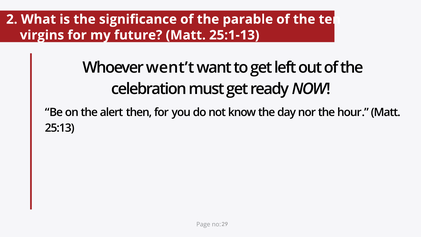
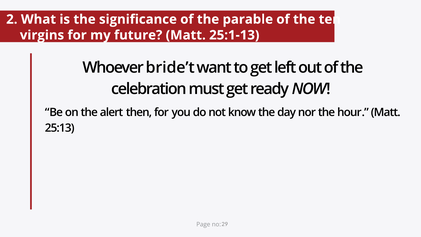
went’t: went’t -> bride’t
